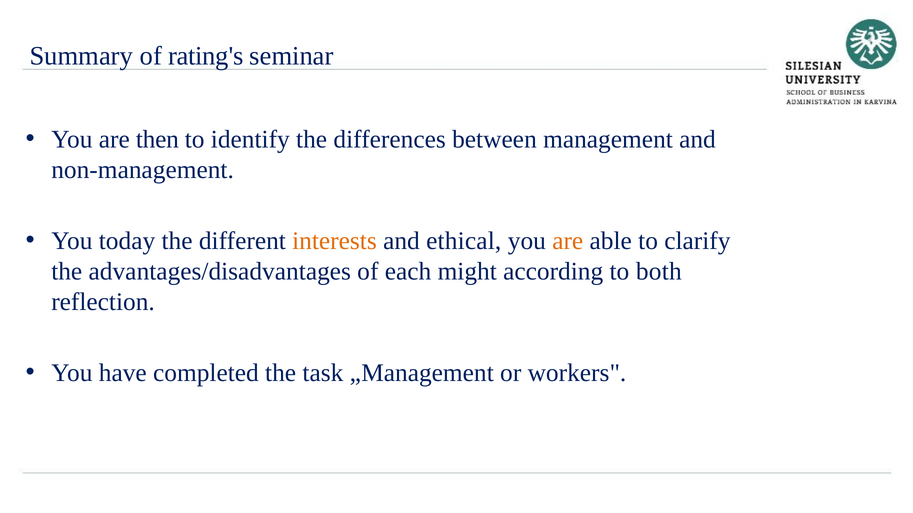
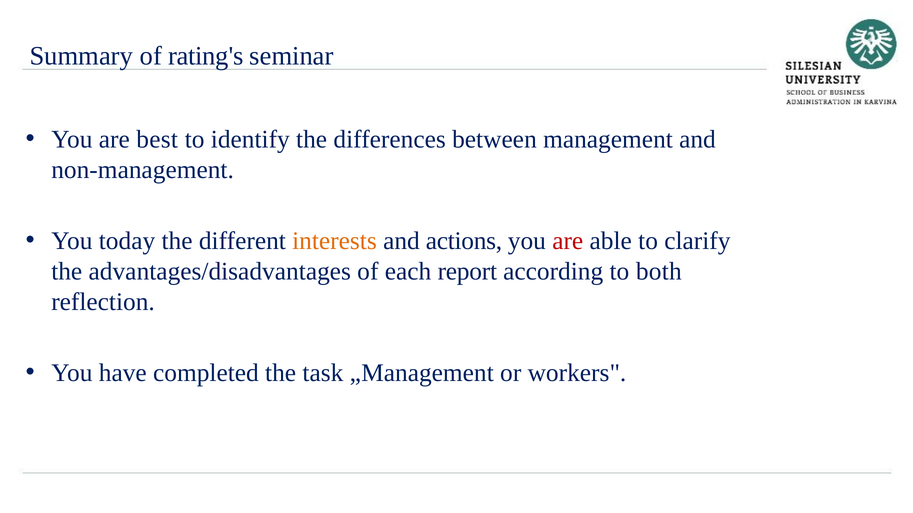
then: then -> best
ethical: ethical -> actions
are at (568, 241) colour: orange -> red
might: might -> report
